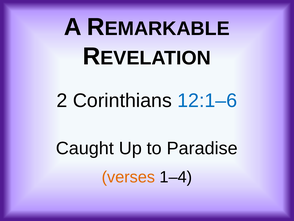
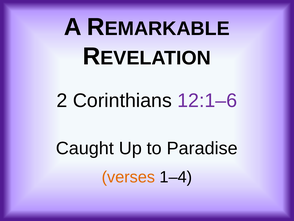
12:1–6 colour: blue -> purple
